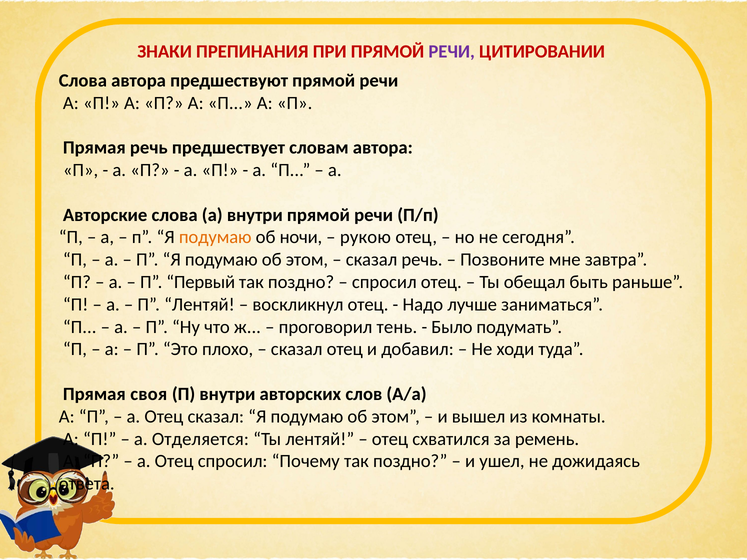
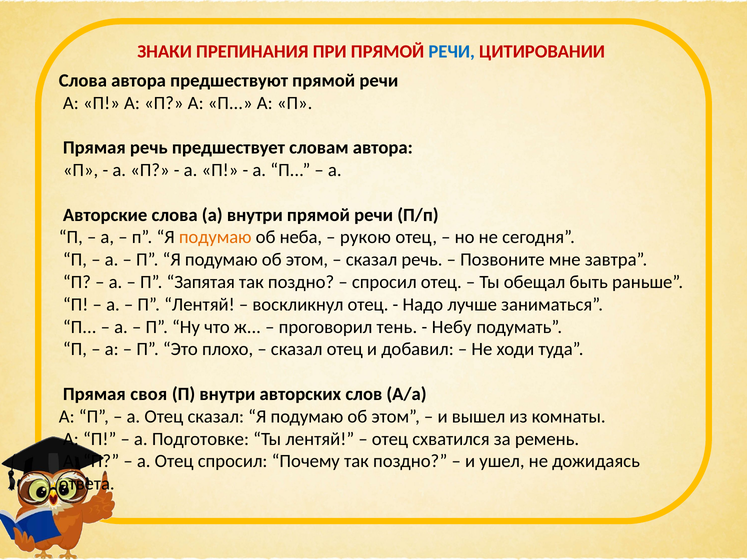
РЕЧИ at (452, 51) colour: purple -> blue
ночи: ночи -> неба
Первый: Первый -> Запятая
Было: Было -> Небу
Отделяется: Отделяется -> Подготовке
